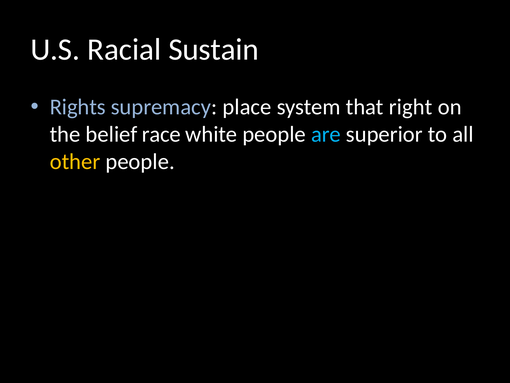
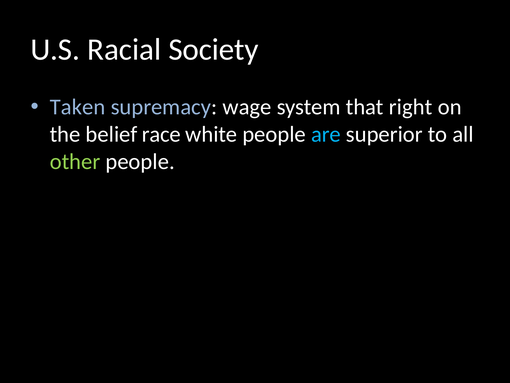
Sustain: Sustain -> Society
Rights: Rights -> Taken
place: place -> wage
other colour: yellow -> light green
